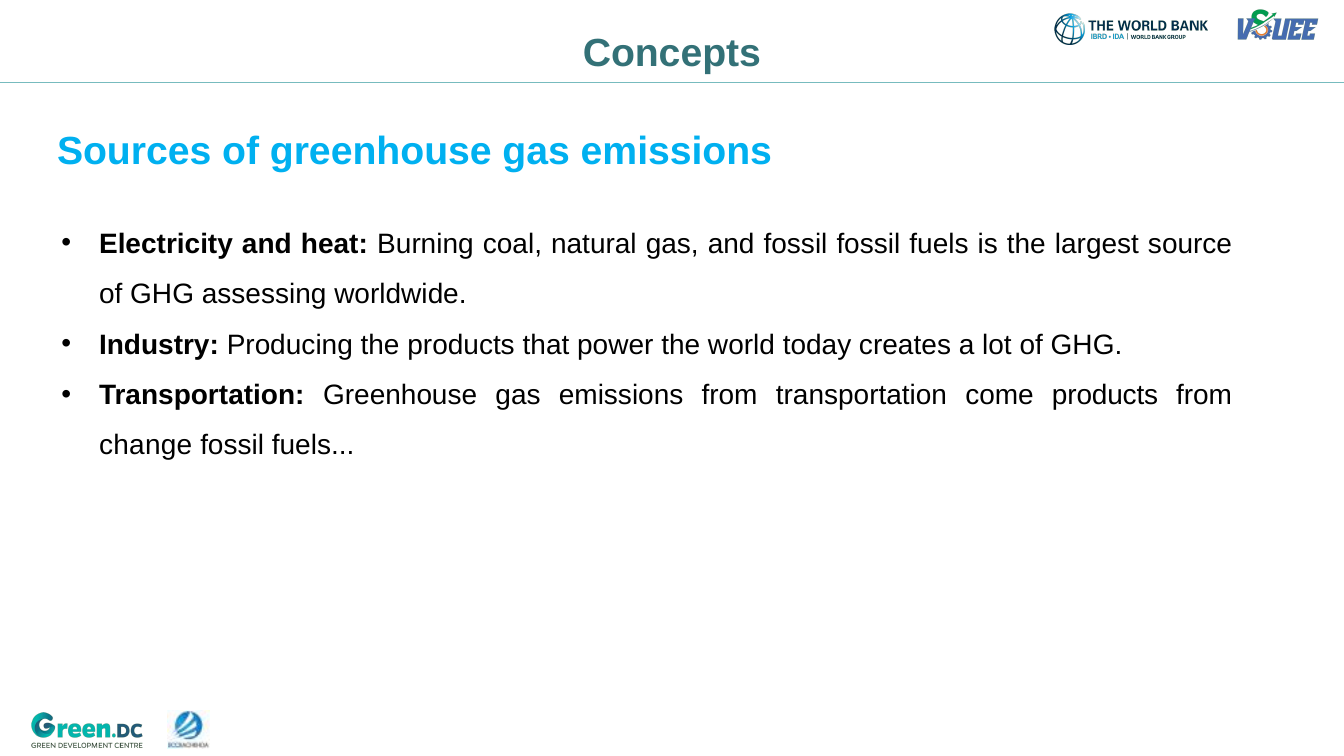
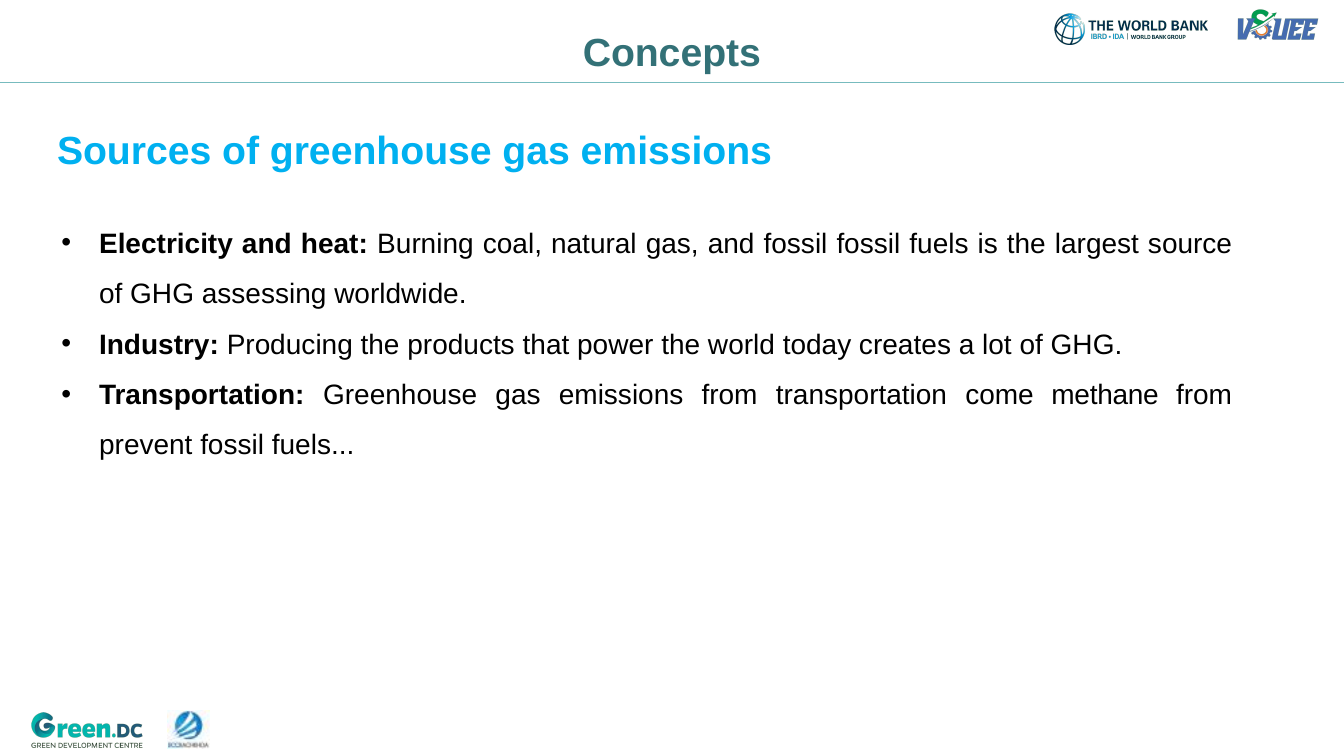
come products: products -> methane
change: change -> prevent
